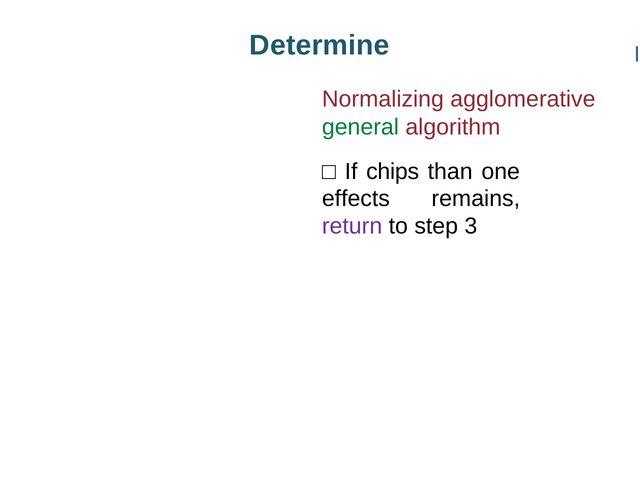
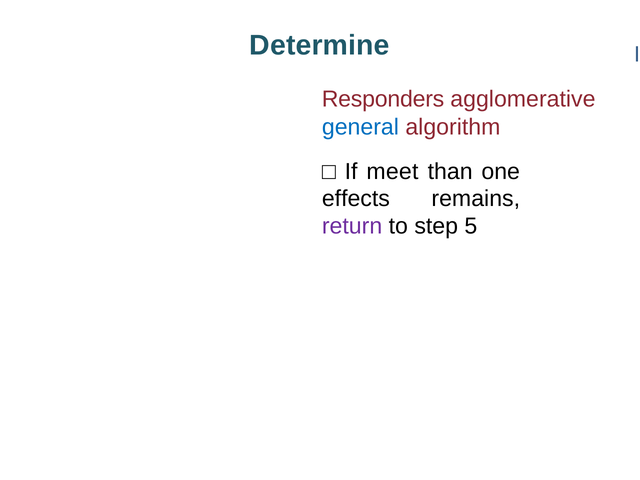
Normalizing: Normalizing -> Responders
general colour: green -> blue
chips: chips -> meet
3: 3 -> 5
